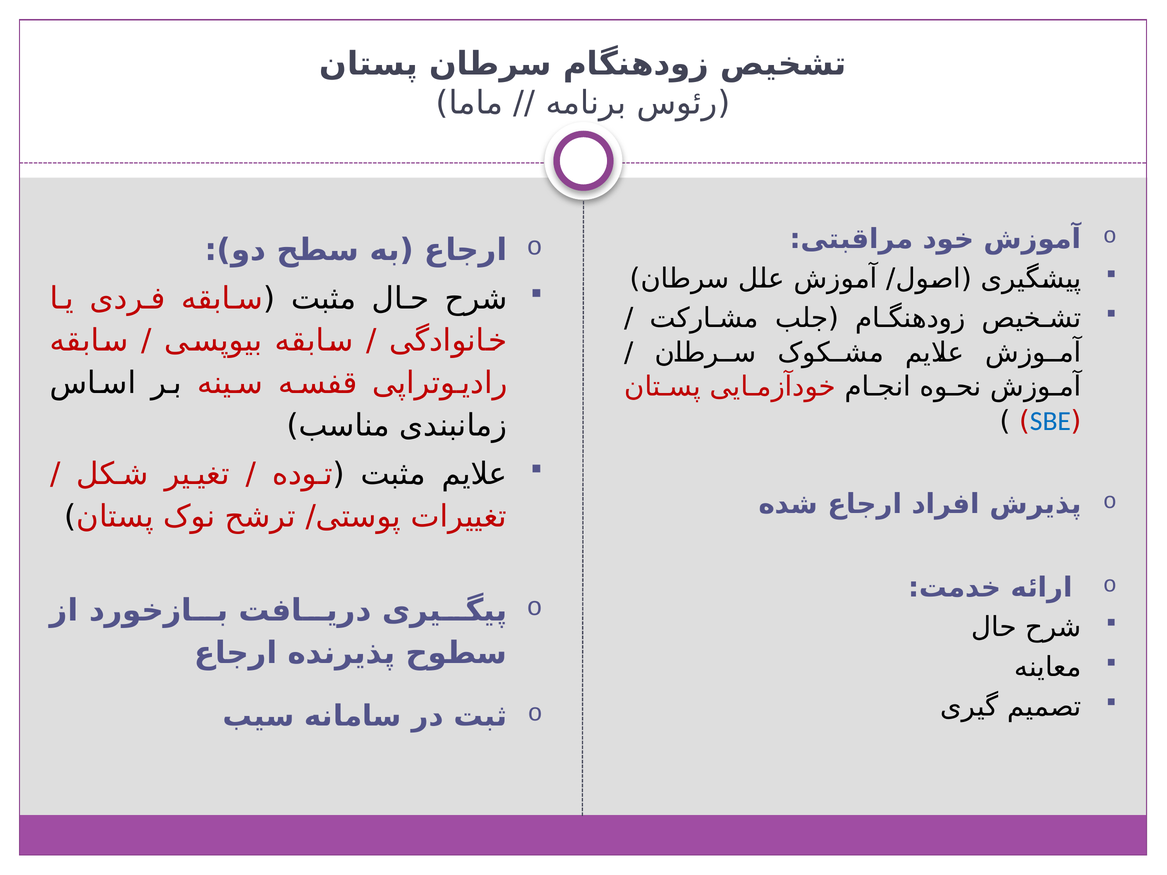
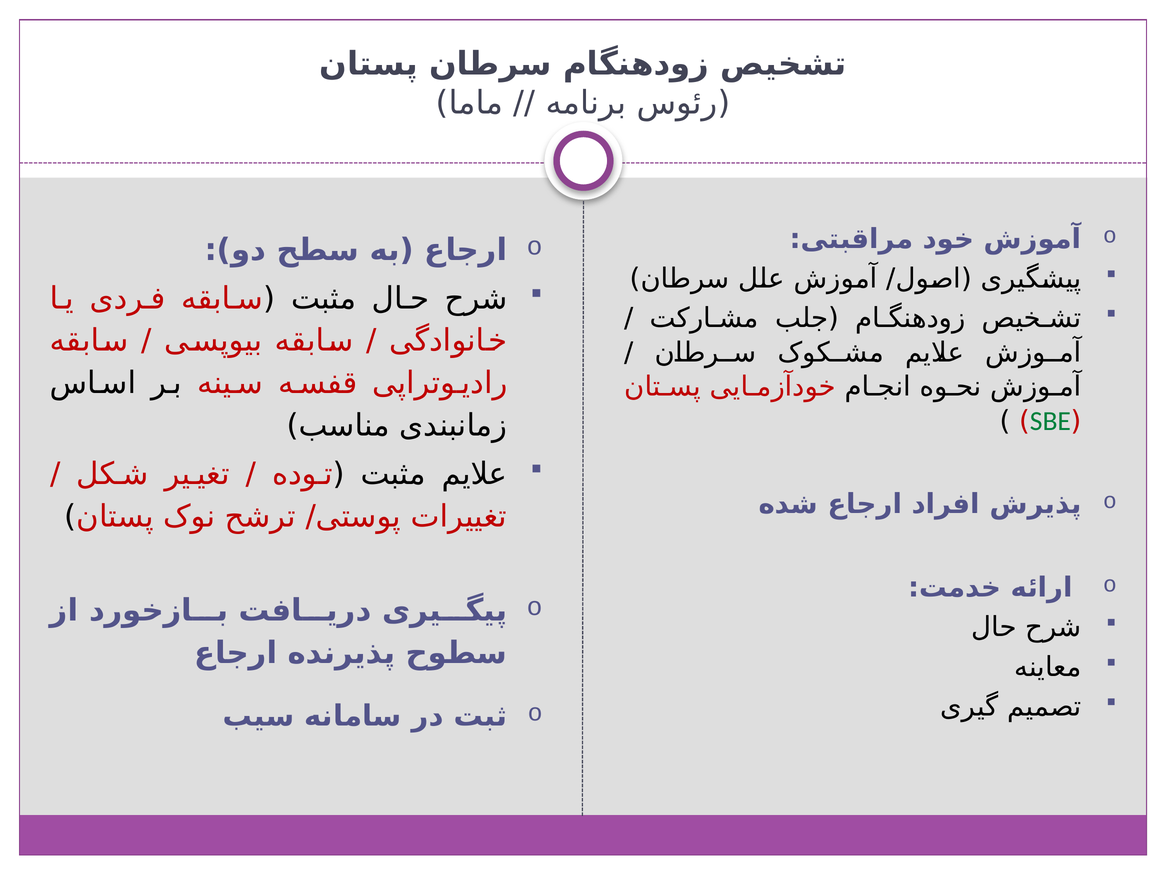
SBE colour: blue -> green
